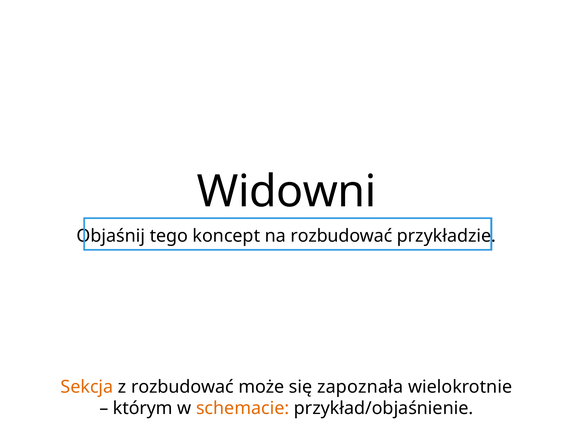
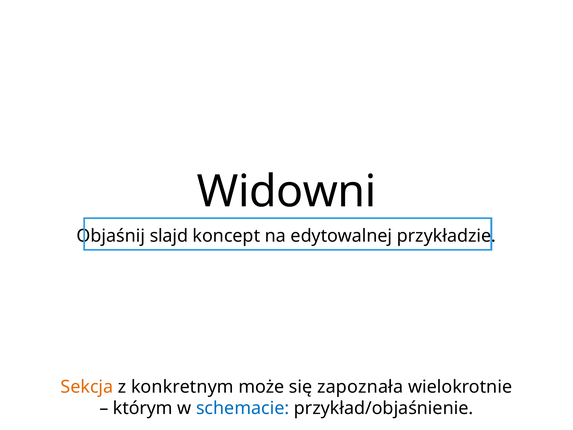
tego: tego -> slajd
na rozbudować: rozbudować -> edytowalnej
z rozbudować: rozbudować -> konkretnym
schemacie colour: orange -> blue
